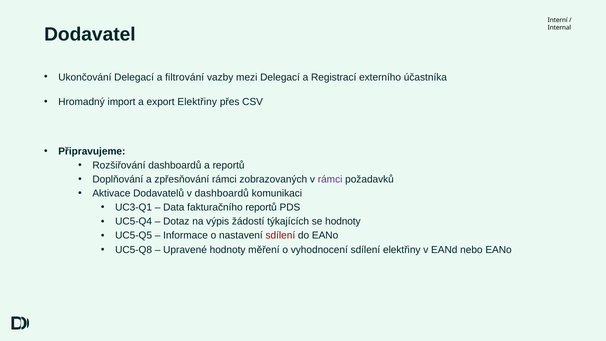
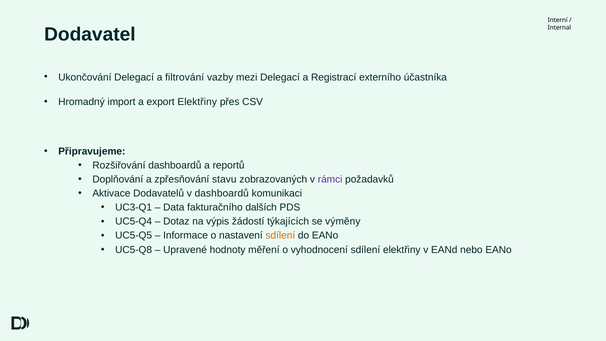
zpřesňování rámci: rámci -> stavu
fakturačního reportů: reportů -> dalších
se hodnoty: hodnoty -> výměny
sdílení at (280, 236) colour: red -> orange
